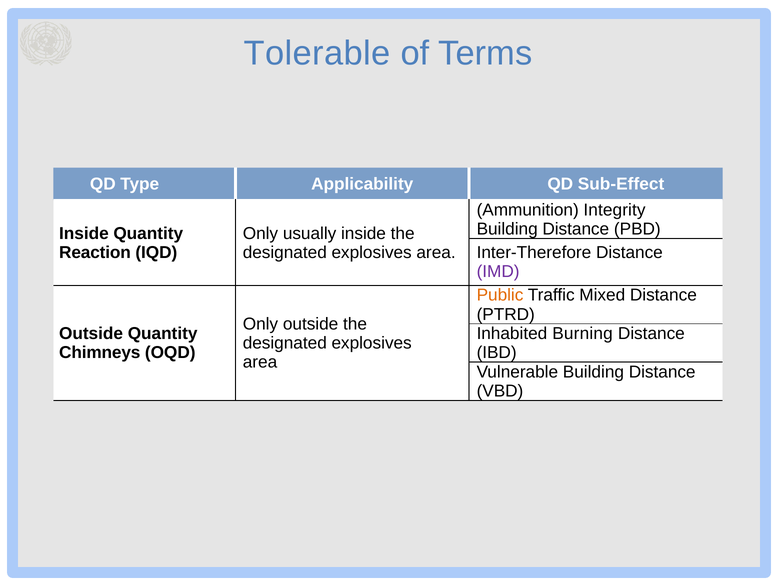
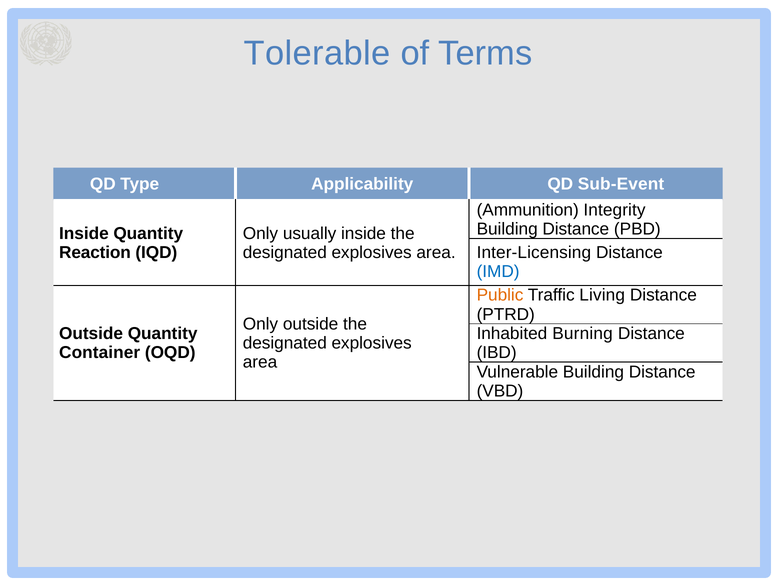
Sub-Effect: Sub-Effect -> Sub-Event
Inter-Therefore: Inter-Therefore -> Inter-Licensing
IMD colour: purple -> blue
Mixed: Mixed -> Living
Chimneys: Chimneys -> Container
